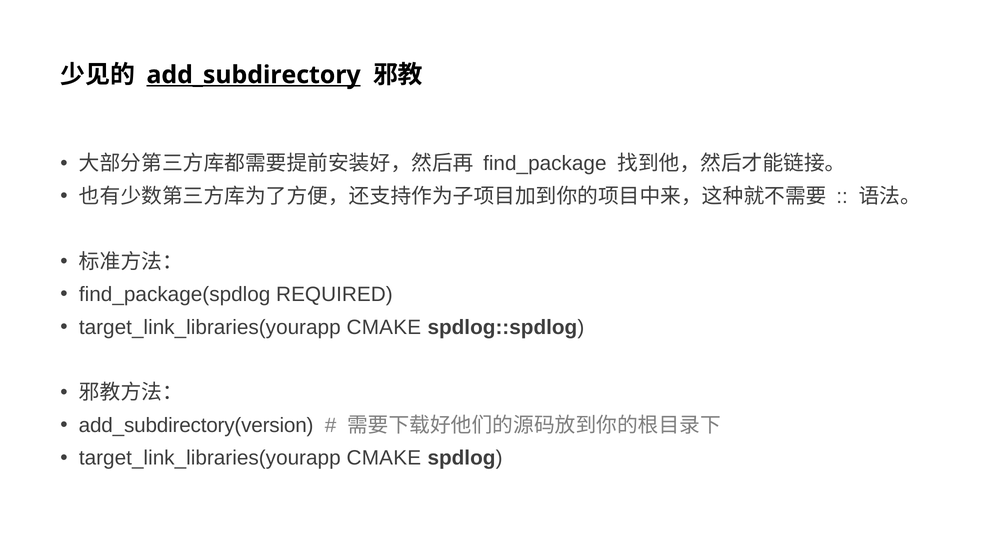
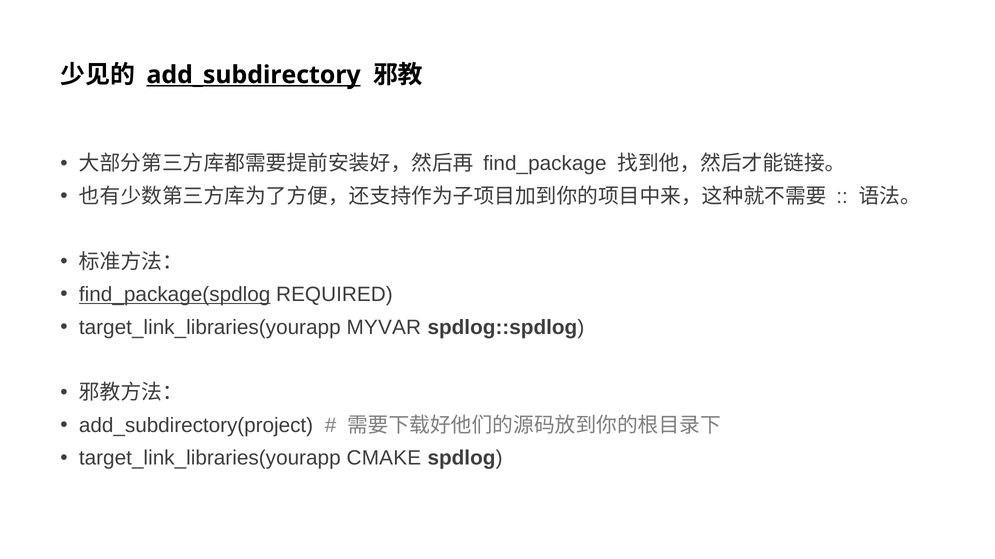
find_package(spdlog underline: none -> present
CMAKE at (384, 328): CMAKE -> MYVAR
add_subdirectory(version: add_subdirectory(version -> add_subdirectory(project
